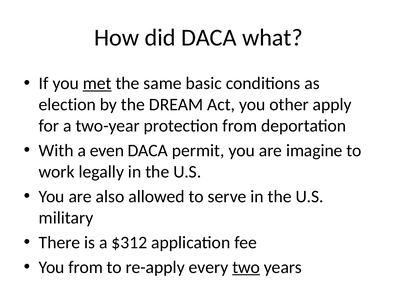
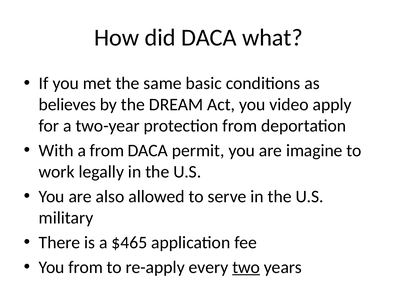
met underline: present -> none
election: election -> believes
other: other -> video
a even: even -> from
$312: $312 -> $465
